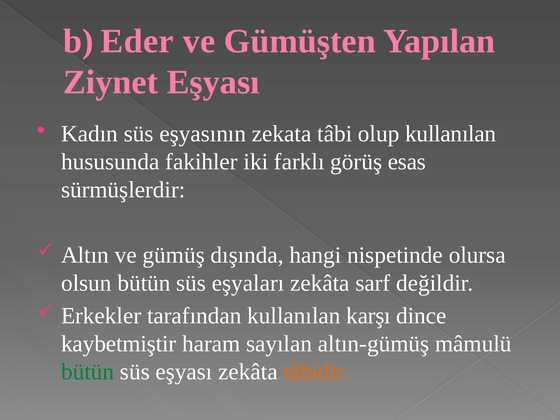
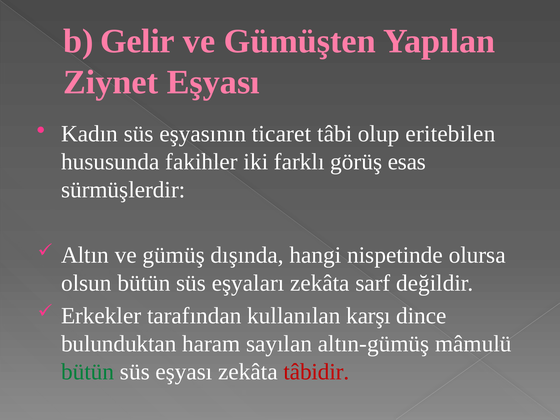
Eder: Eder -> Gelir
zekata: zekata -> ticaret
olup kullanılan: kullanılan -> eritebilen
kaybetmiştir: kaybetmiştir -> bulunduktan
tâbidir colour: orange -> red
